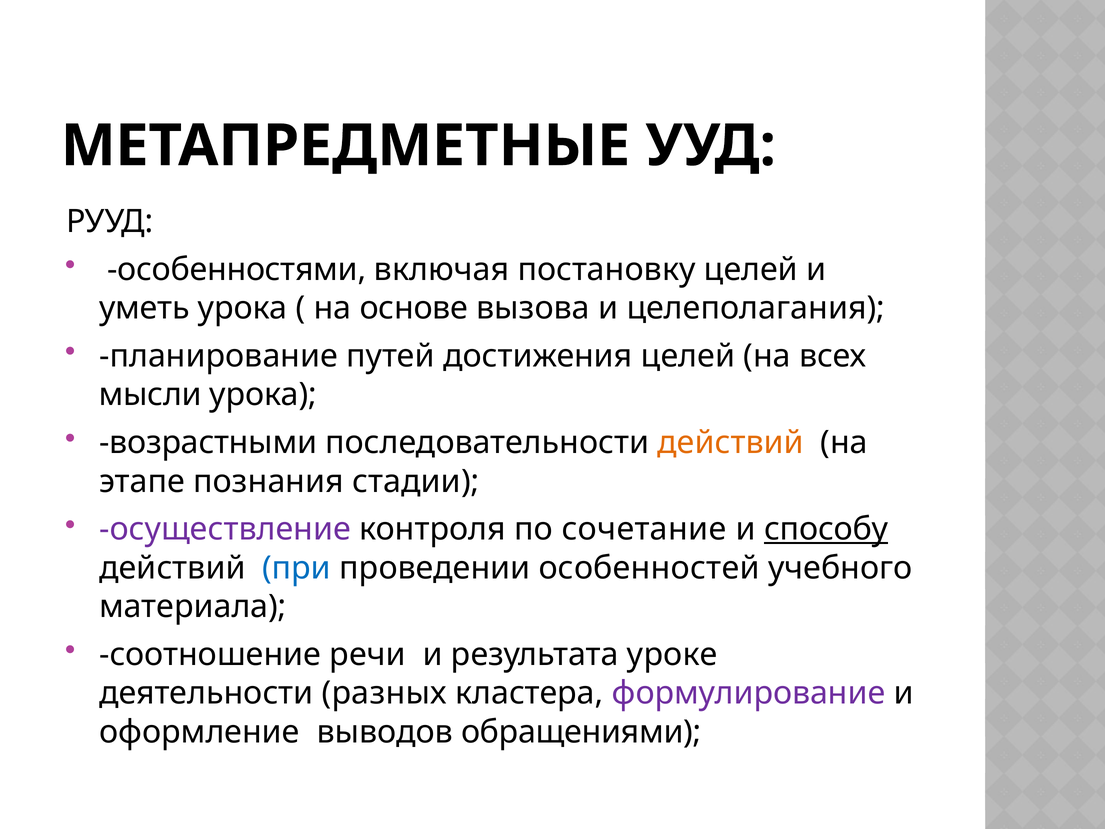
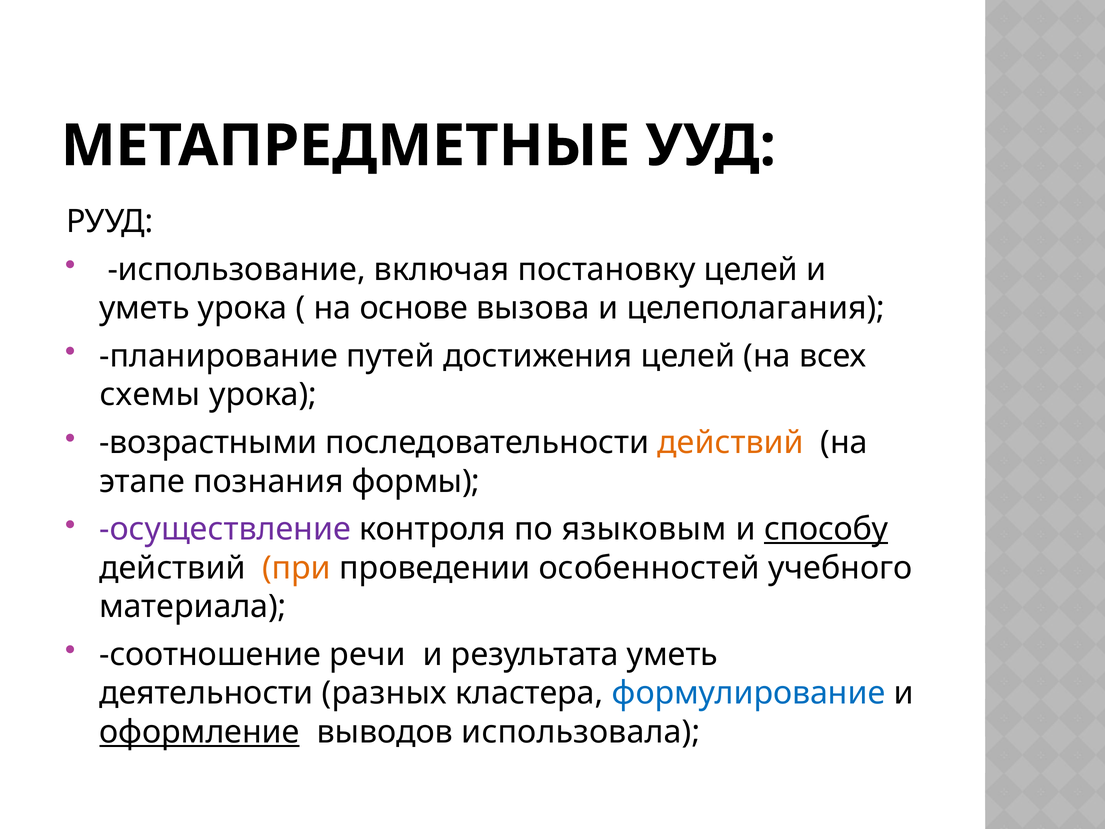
особенностями: особенностями -> использование
мысли: мысли -> схемы
стадии: стадии -> формы
сочетание: сочетание -> языковым
при colour: blue -> orange
результата уроке: уроке -> уметь
формулирование colour: purple -> blue
оформление underline: none -> present
обращениями: обращениями -> использовала
